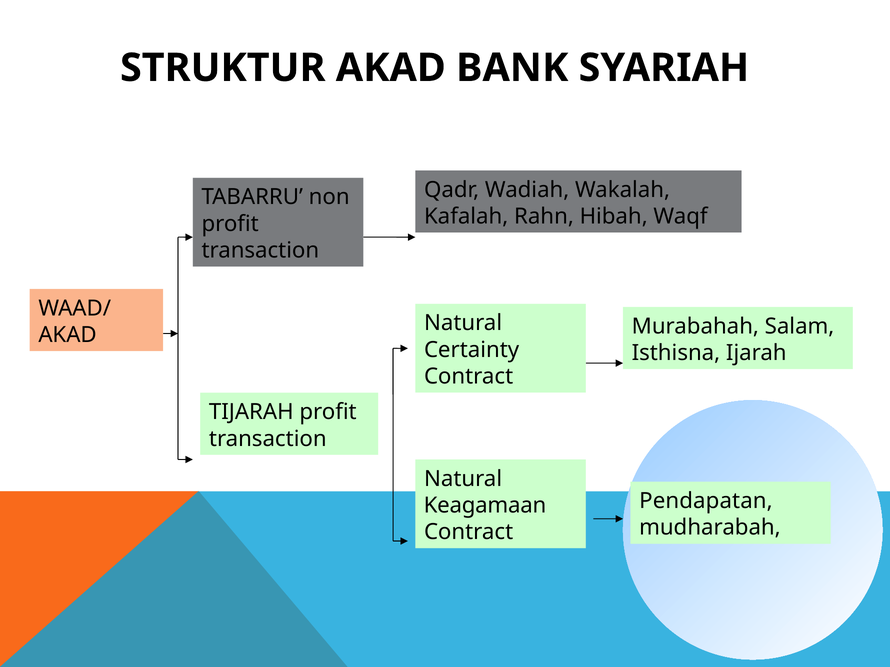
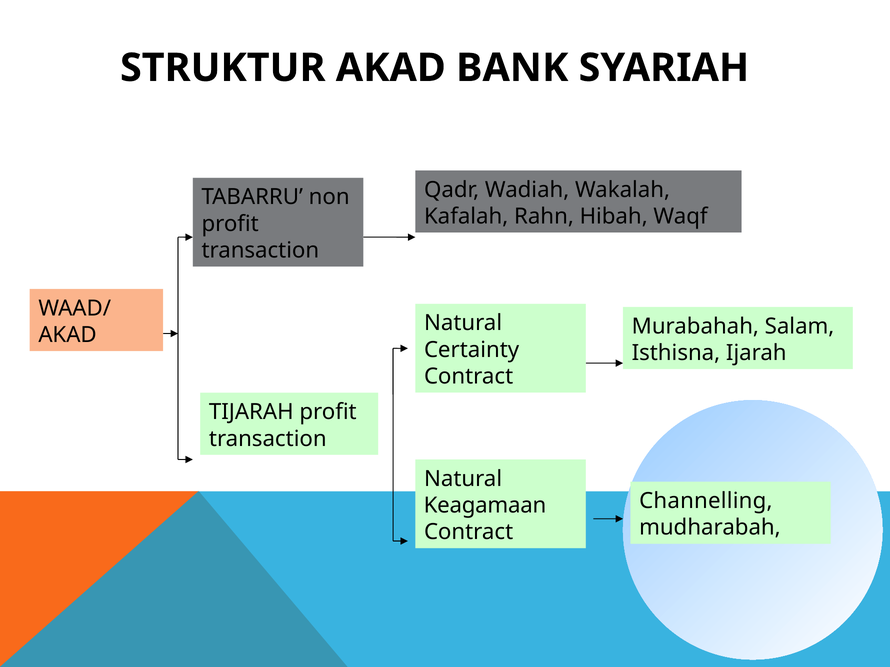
Pendapatan: Pendapatan -> Channelling
